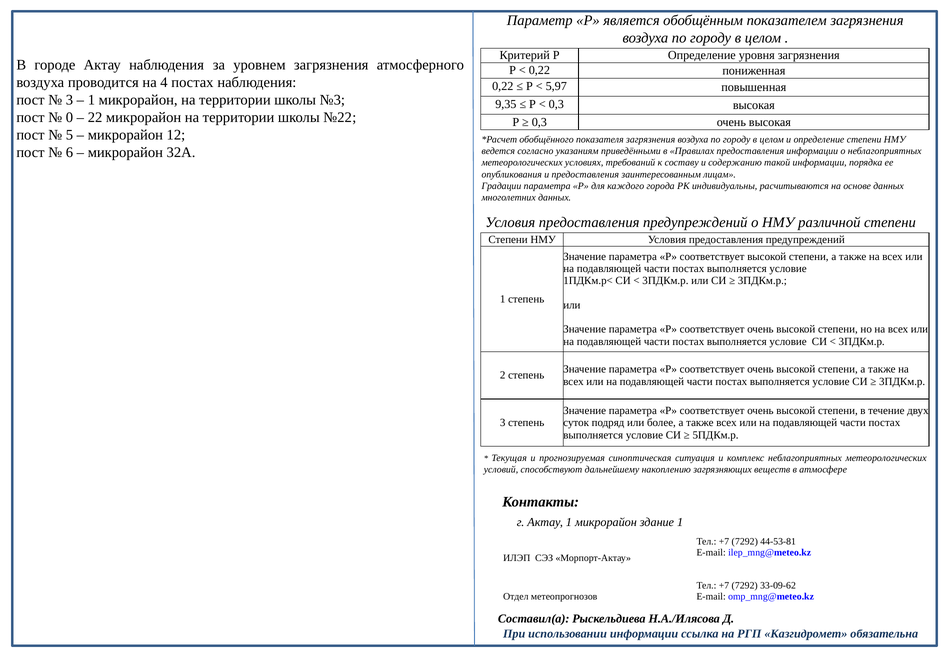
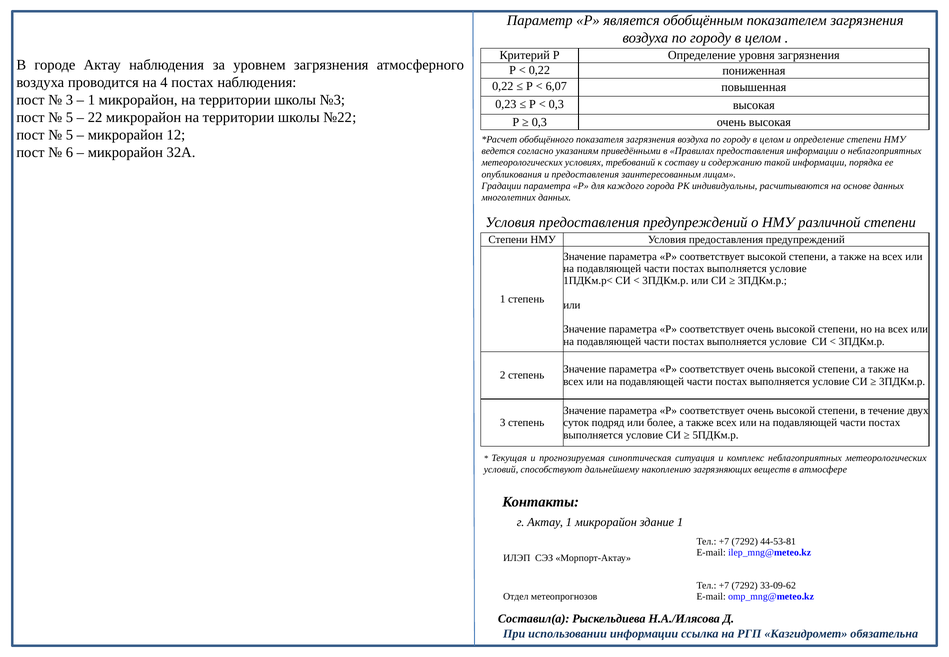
5,97: 5,97 -> 6,07
9,35: 9,35 -> 0,23
0 at (69, 117): 0 -> 5
